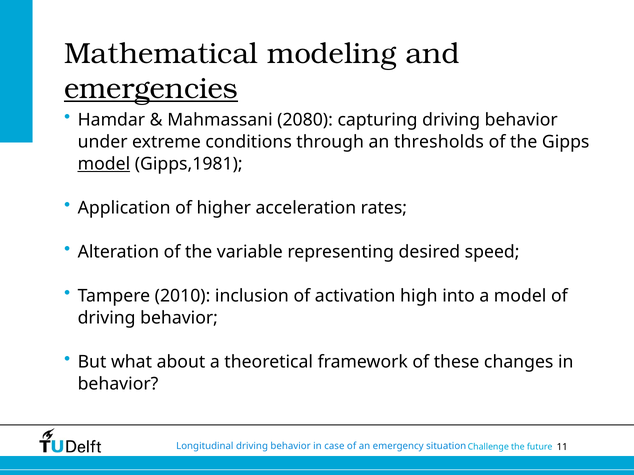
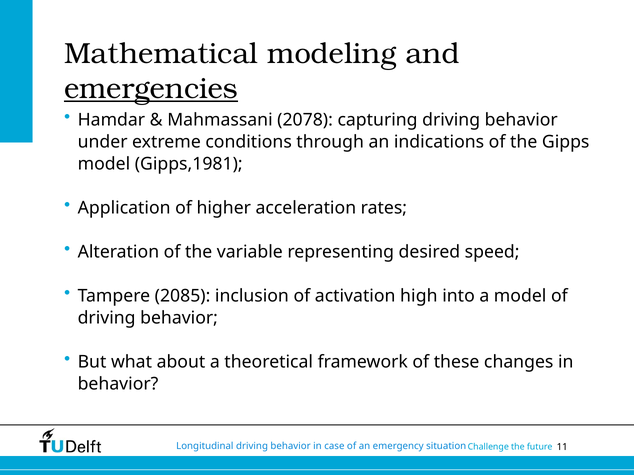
2080: 2080 -> 2078
thresholds: thresholds -> indications
model at (104, 164) underline: present -> none
2010: 2010 -> 2085
